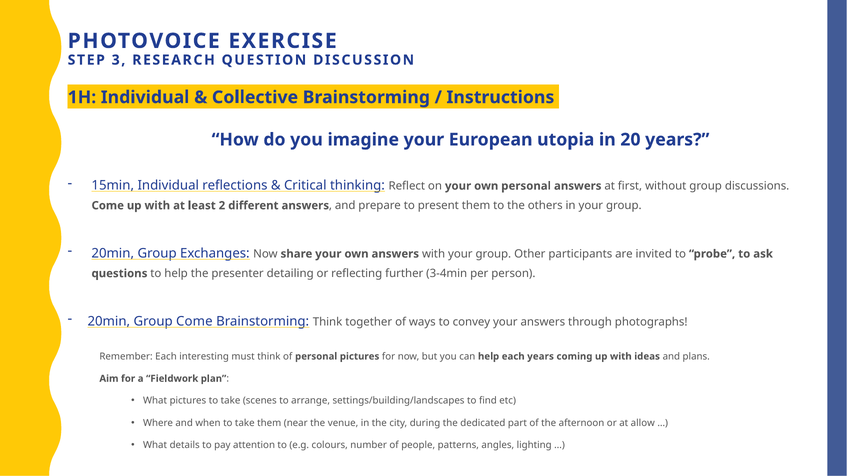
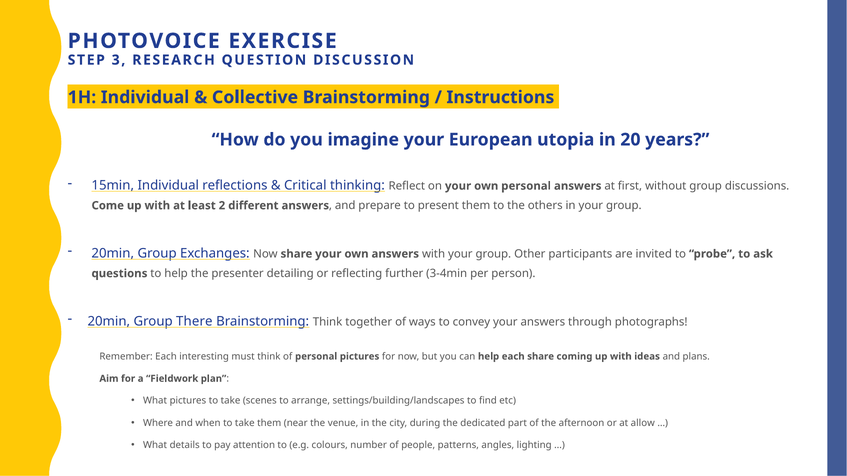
Group Come: Come -> There
each years: years -> share
